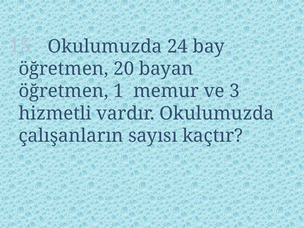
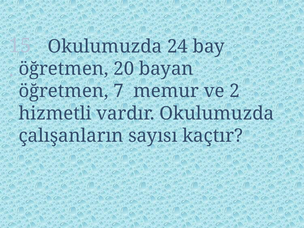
1: 1 -> 7
3: 3 -> 2
